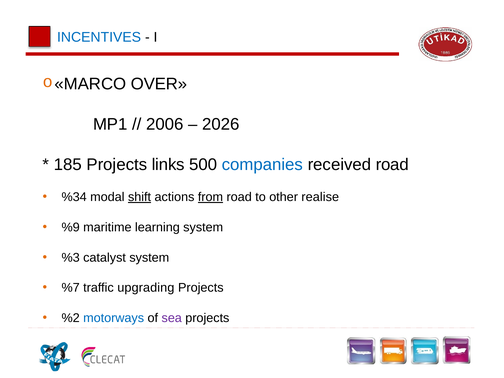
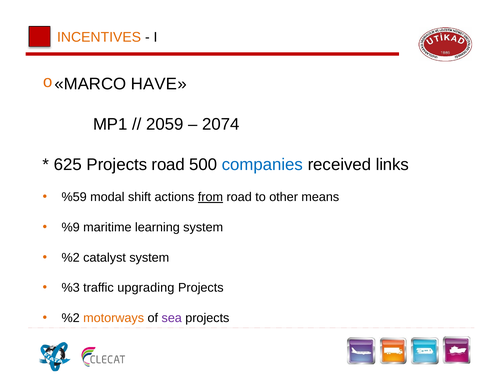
INCENTIVES colour: blue -> orange
OVER: OVER -> HAVE
2006: 2006 -> 2059
2026: 2026 -> 2074
185: 185 -> 625
Projects links: links -> road
received road: road -> links
%34: %34 -> %59
shift underline: present -> none
realise: realise -> means
%3 at (71, 258): %3 -> %2
%7: %7 -> %3
motorways colour: blue -> orange
